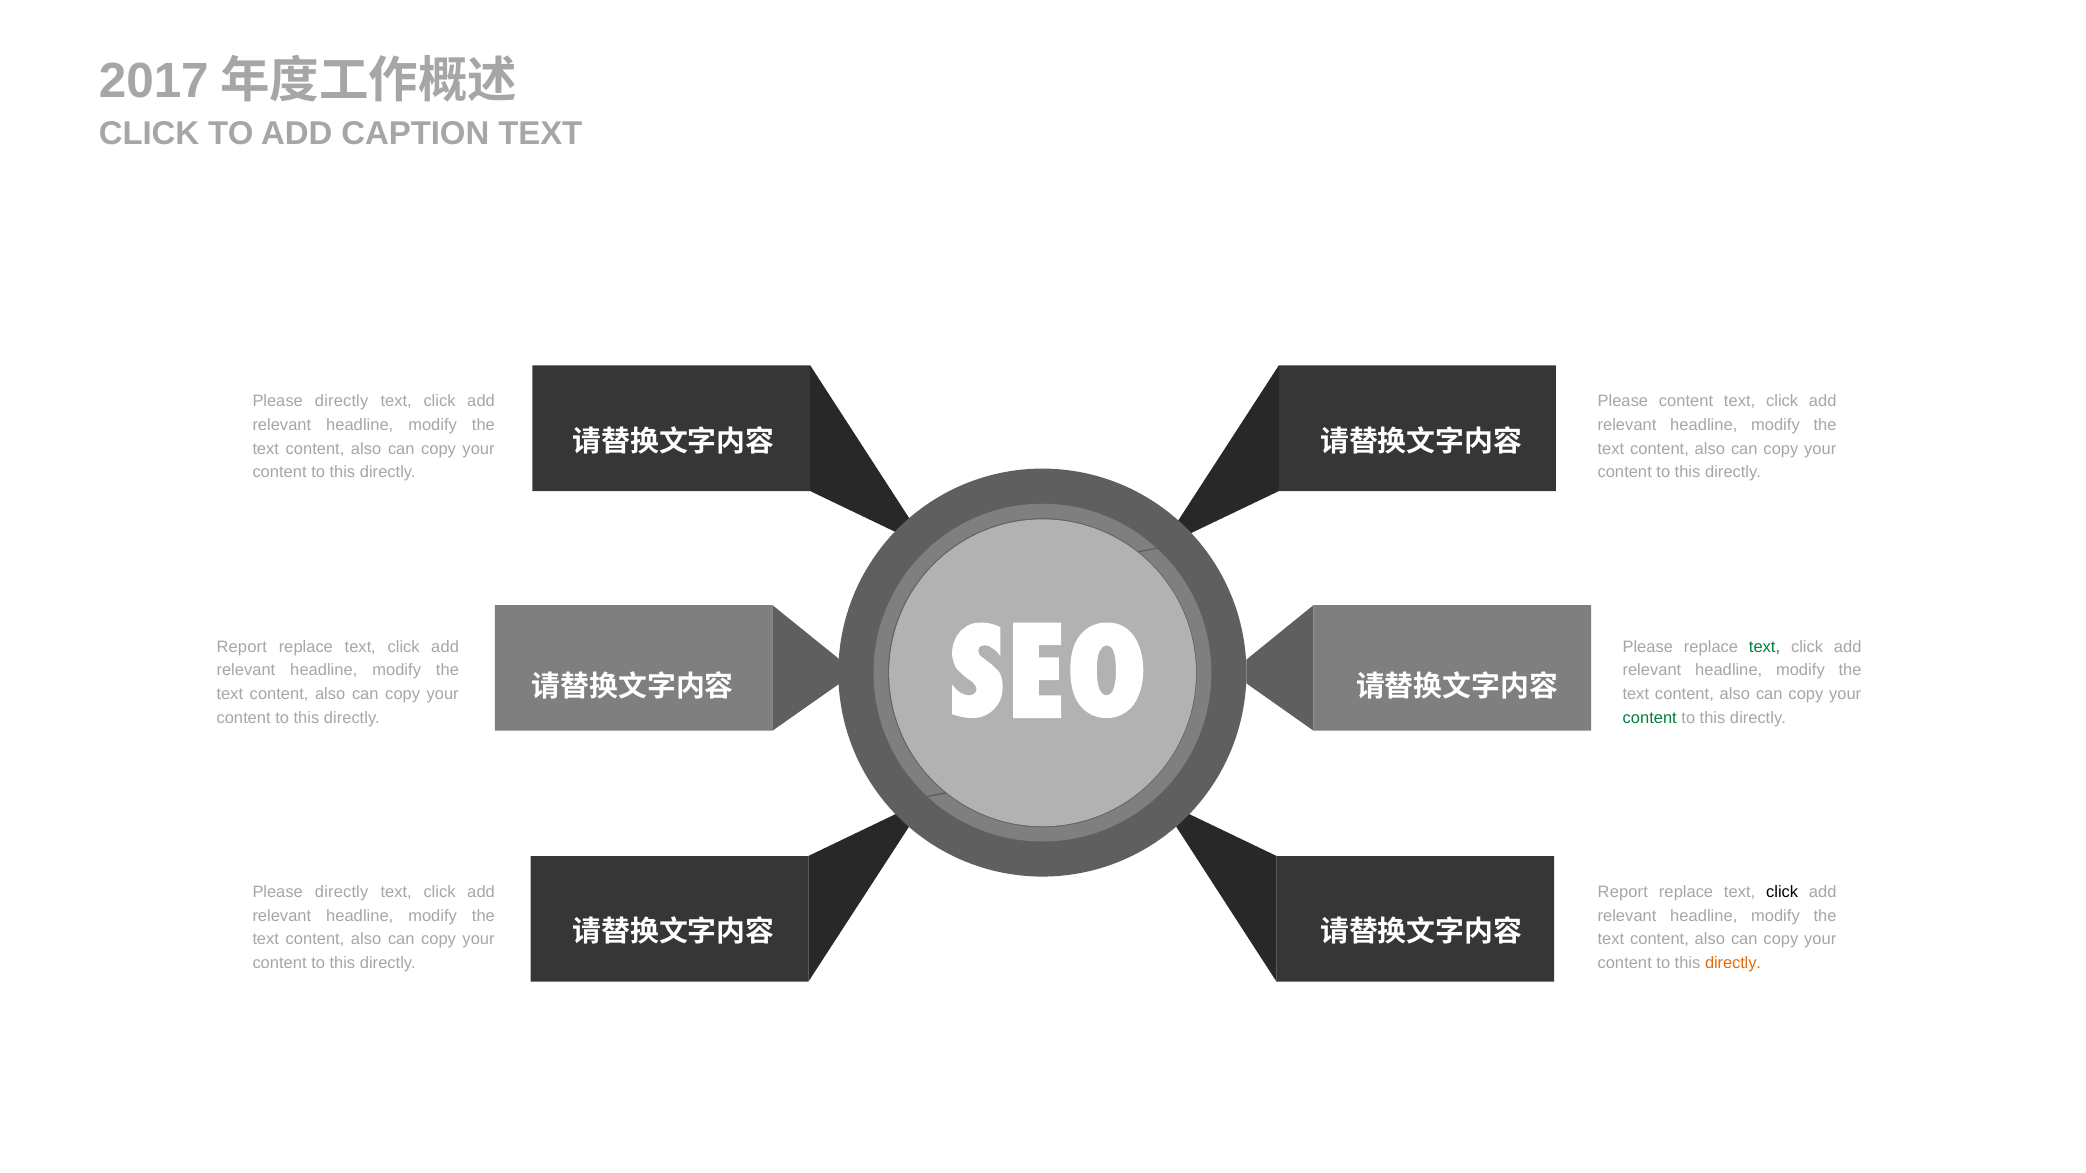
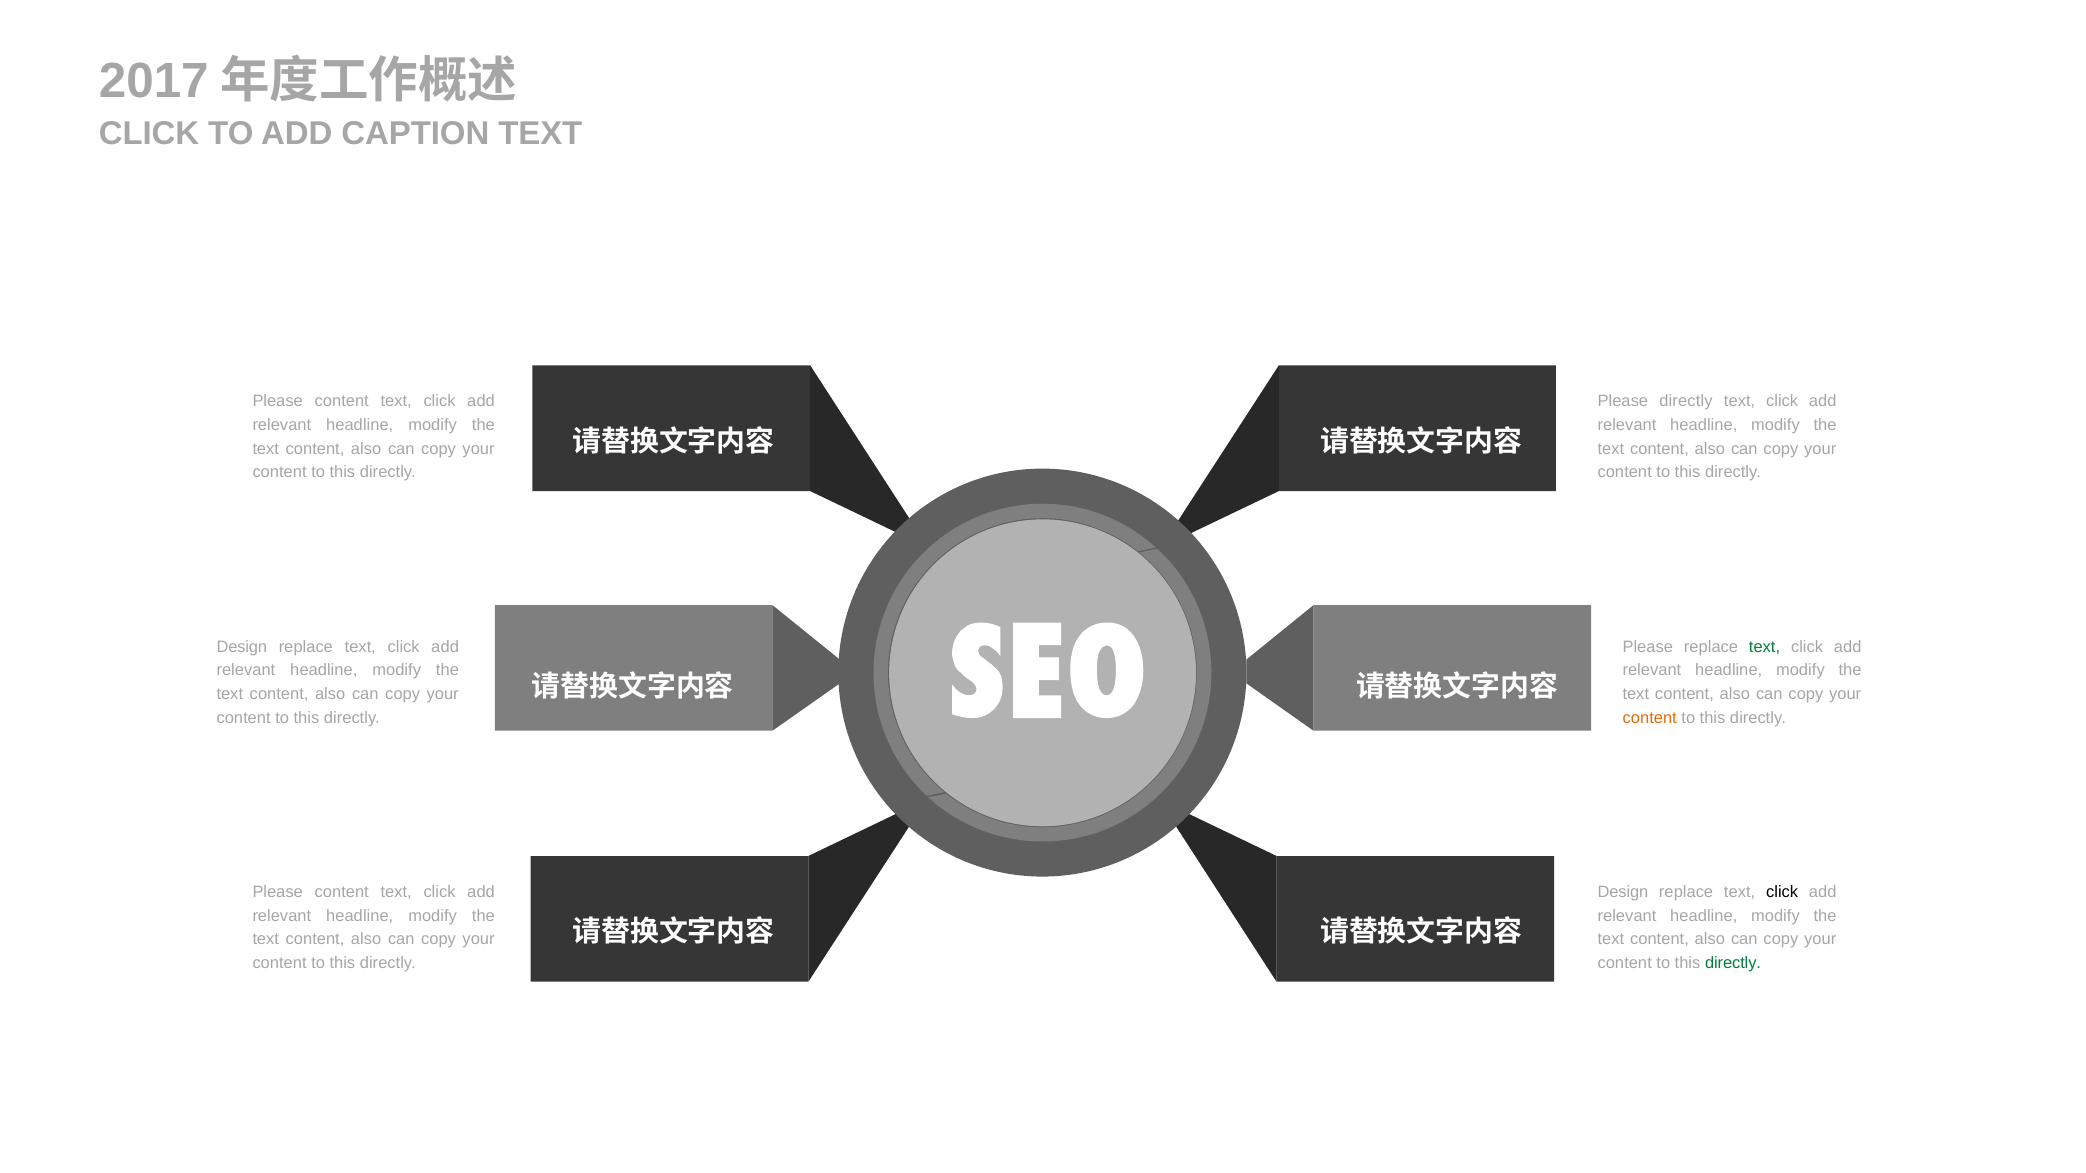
directly at (342, 401): directly -> content
Please content: content -> directly
Report at (242, 647): Report -> Design
content at (1650, 718) colour: green -> orange
directly at (342, 892): directly -> content
Report at (1623, 892): Report -> Design
directly at (1733, 963) colour: orange -> green
